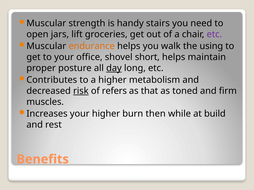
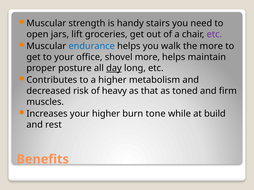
endurance colour: orange -> blue
the using: using -> more
shovel short: short -> more
risk underline: present -> none
refers: refers -> heavy
then: then -> tone
